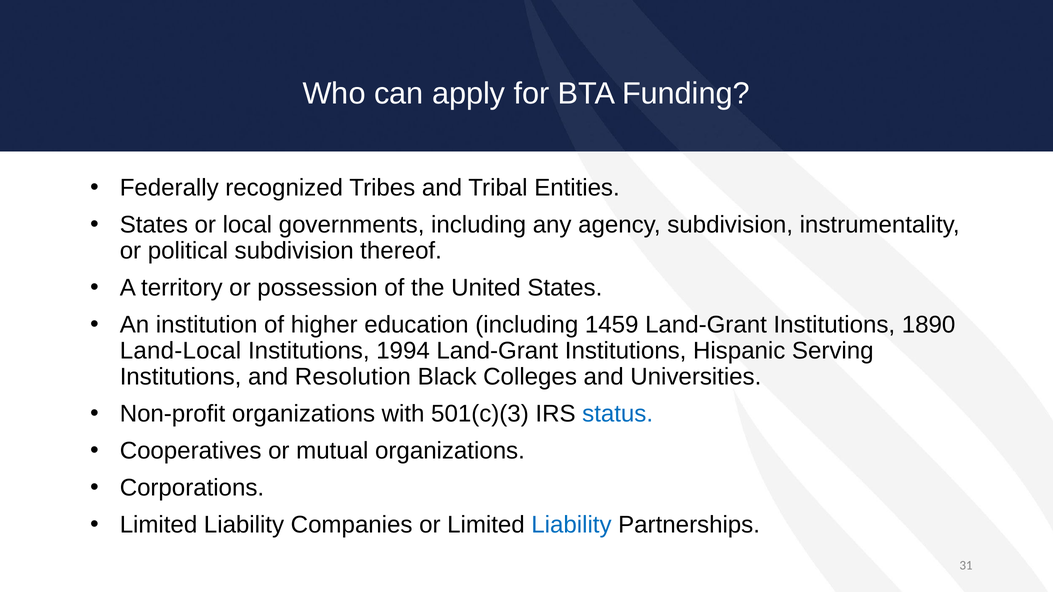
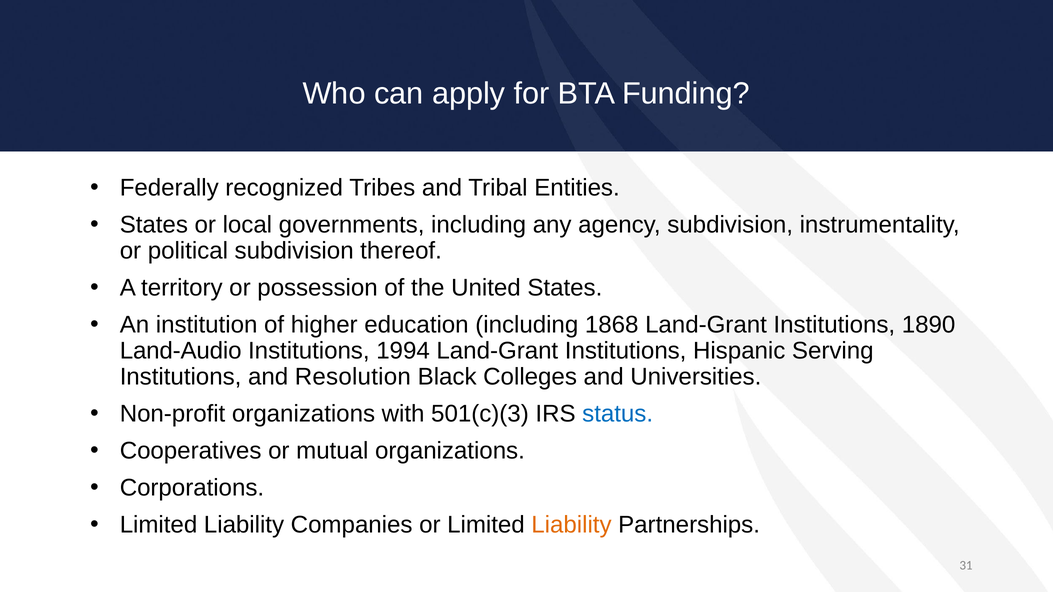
1459: 1459 -> 1868
Land-Local: Land-Local -> Land-Audio
Liability at (571, 525) colour: blue -> orange
